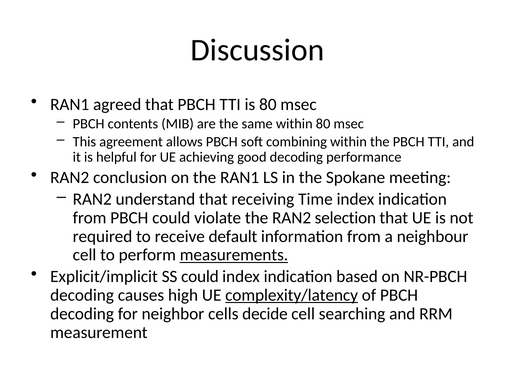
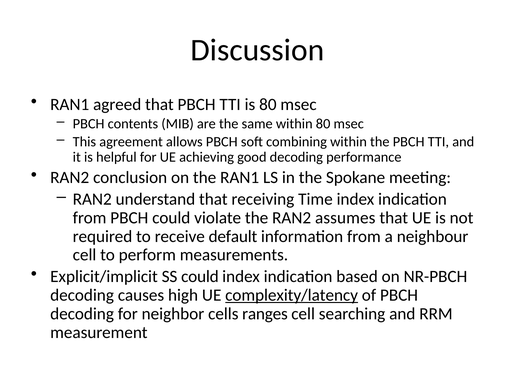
selection: selection -> assumes
measurements underline: present -> none
decide: decide -> ranges
